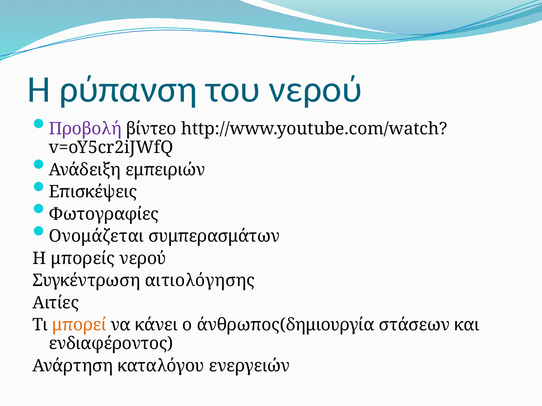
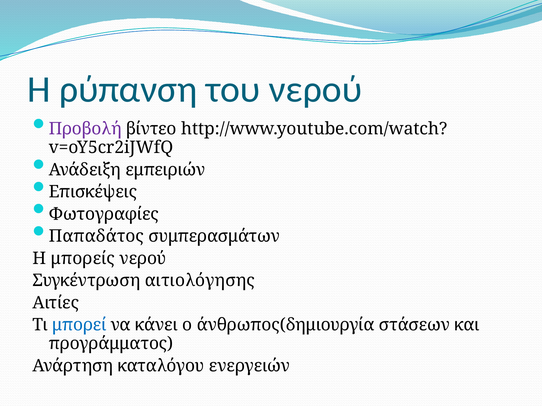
Ονομάζεται: Ονομάζεται -> Παπαδάτος
μπορεί colour: orange -> blue
ενδιαφέροντος: ενδιαφέροντος -> προγράμματος
